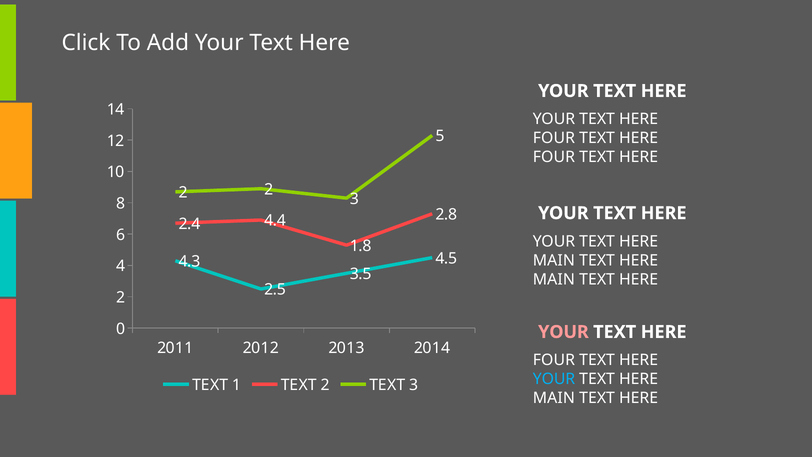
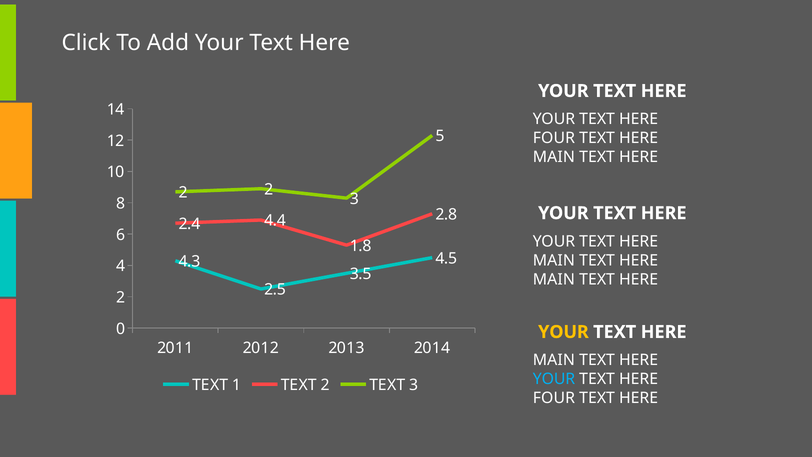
FOUR at (554, 157): FOUR -> MAIN
YOUR at (563, 332) colour: pink -> yellow
FOUR at (554, 360): FOUR -> MAIN
MAIN at (554, 398): MAIN -> FOUR
